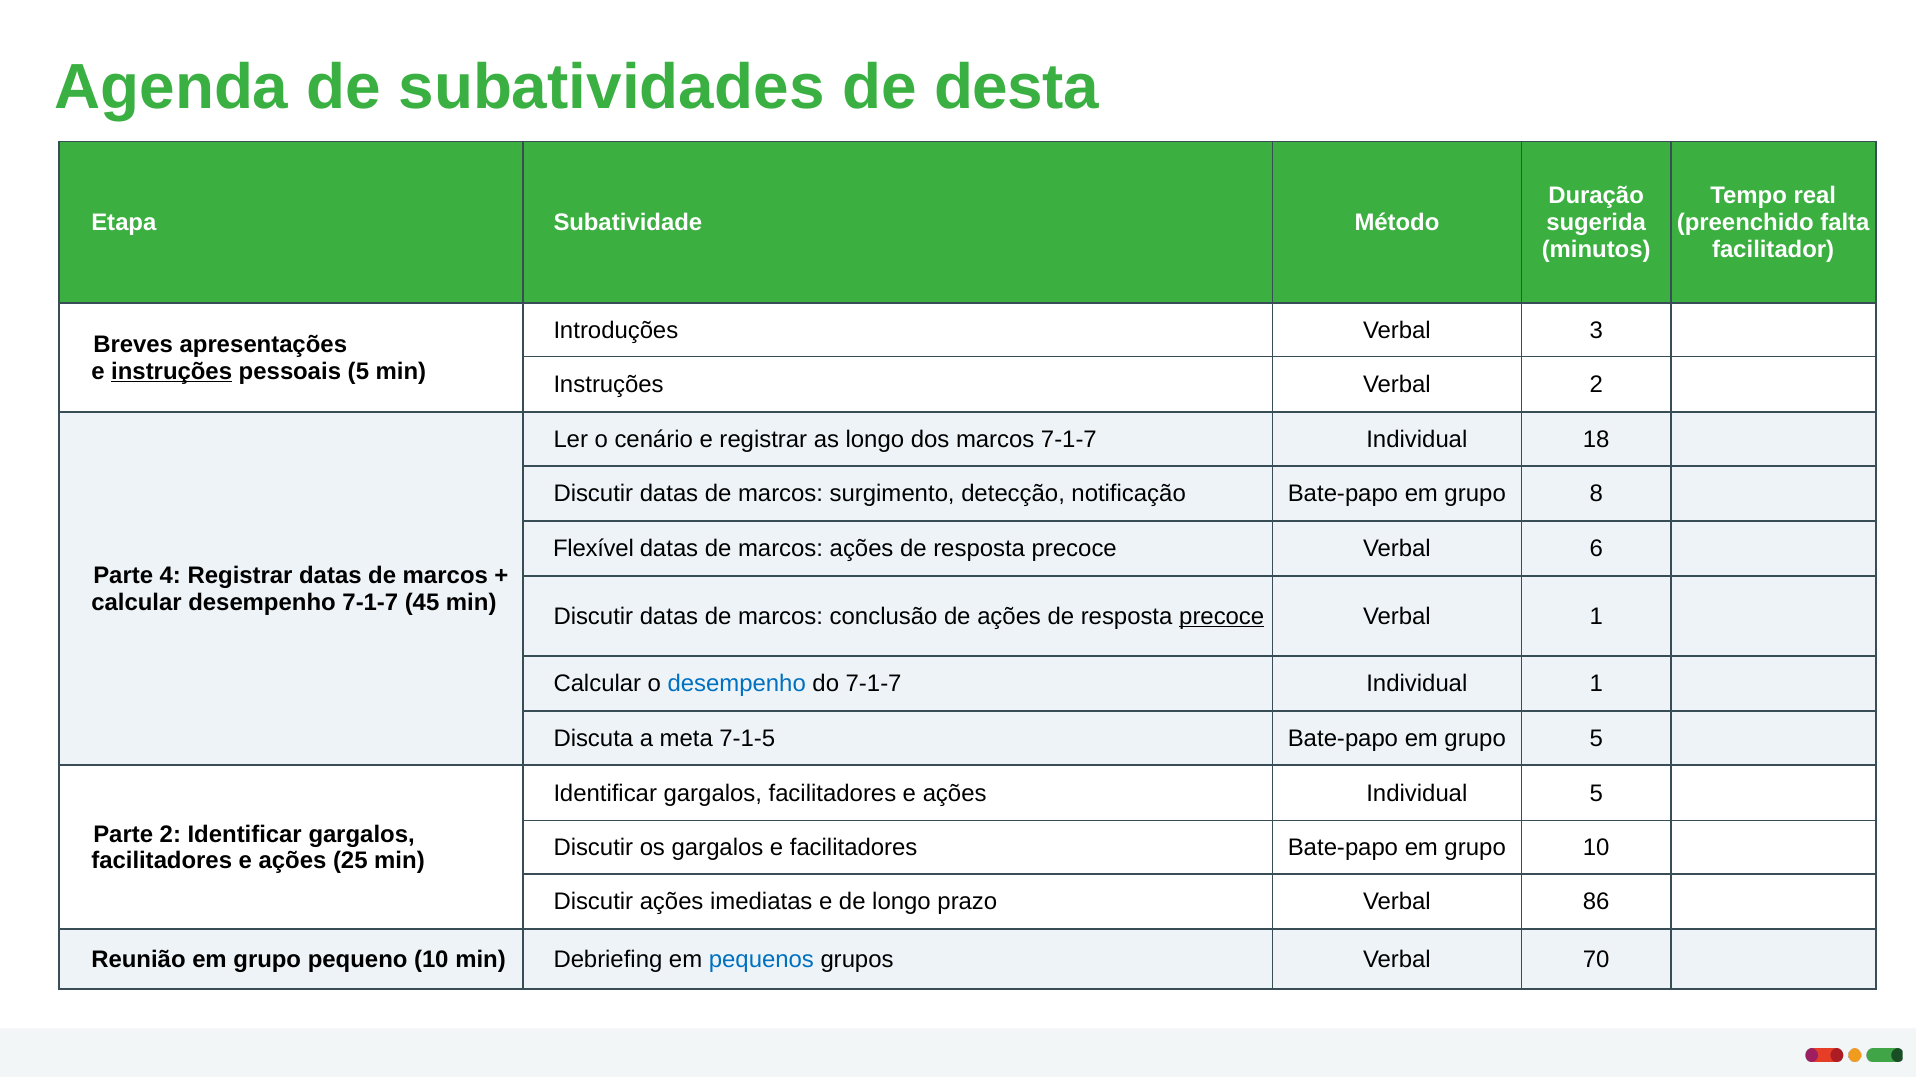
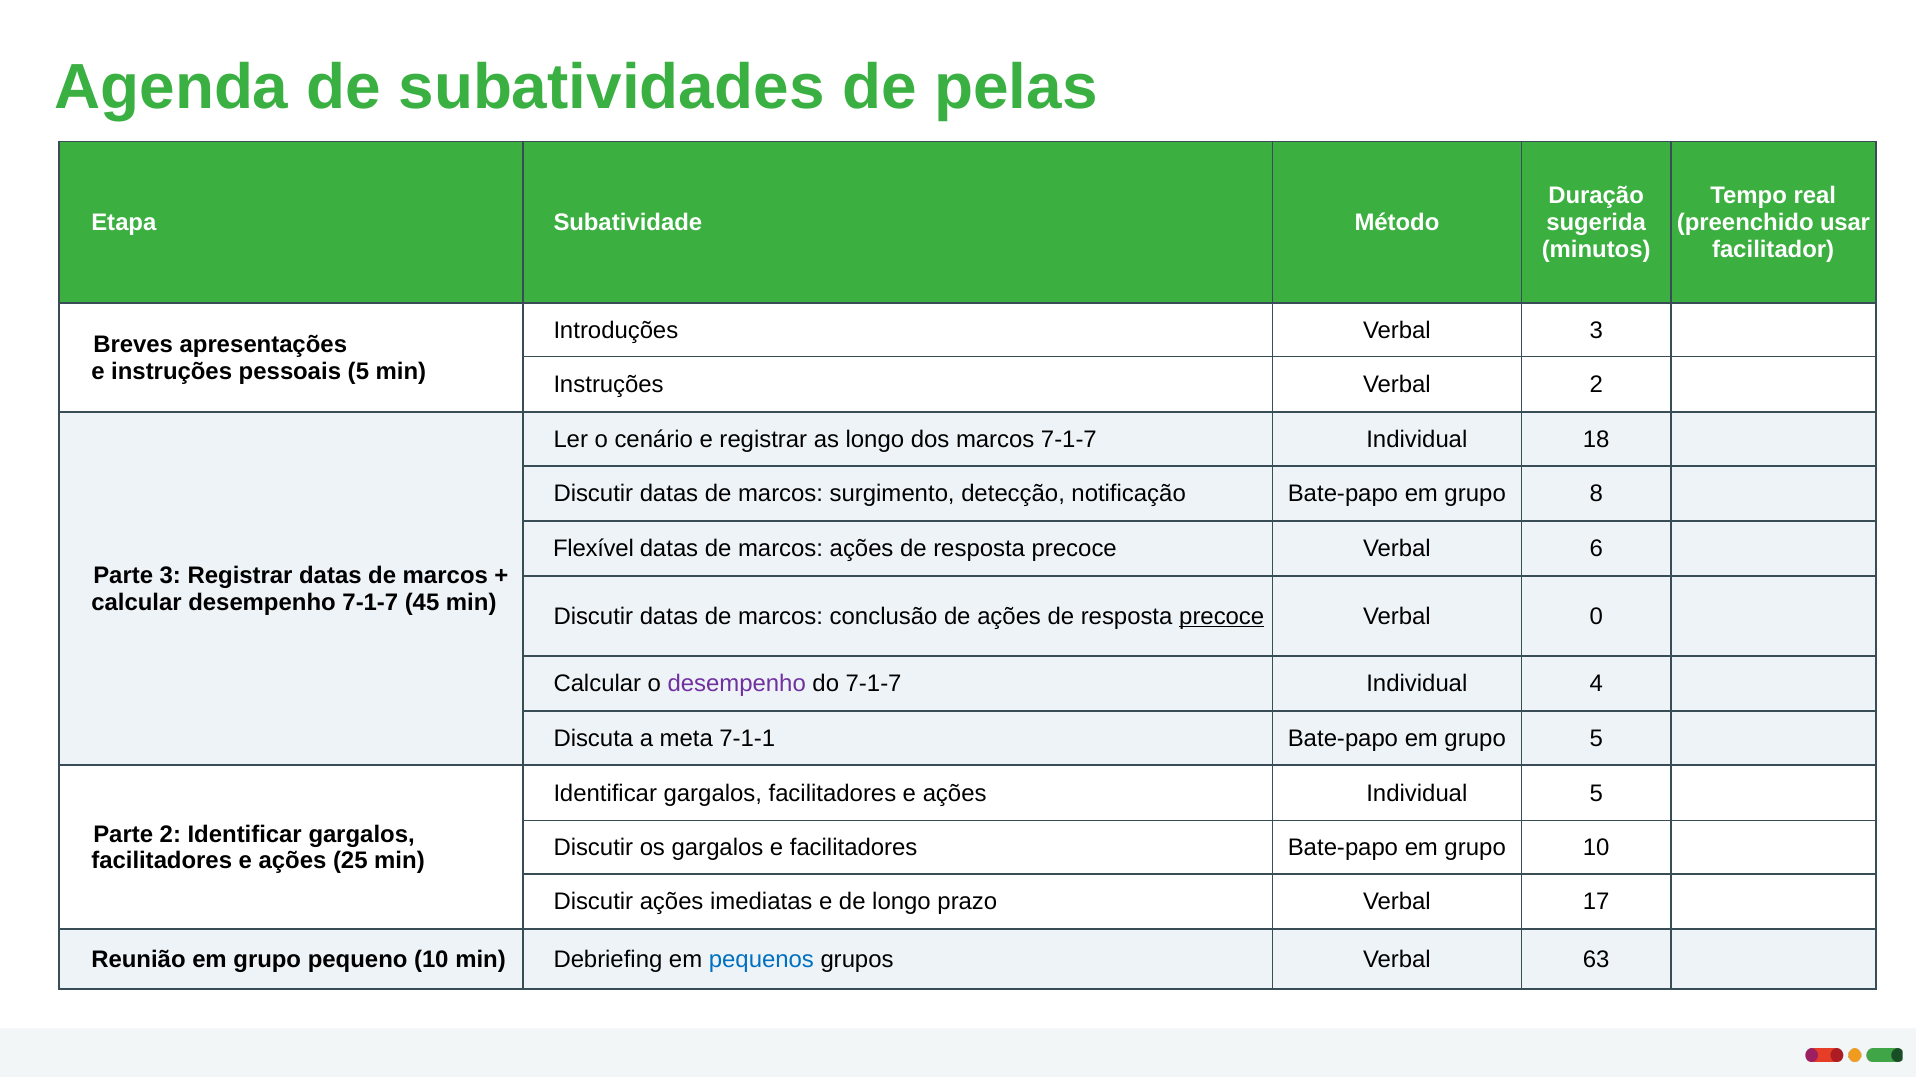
desta: desta -> pelas
falta: falta -> usar
instruções at (172, 372) underline: present -> none
Parte 4: 4 -> 3
Verbal 1: 1 -> 0
desempenho at (737, 685) colour: blue -> purple
Individual 1: 1 -> 4
7-1-5: 7-1-5 -> 7-1-1
86: 86 -> 17
70: 70 -> 63
